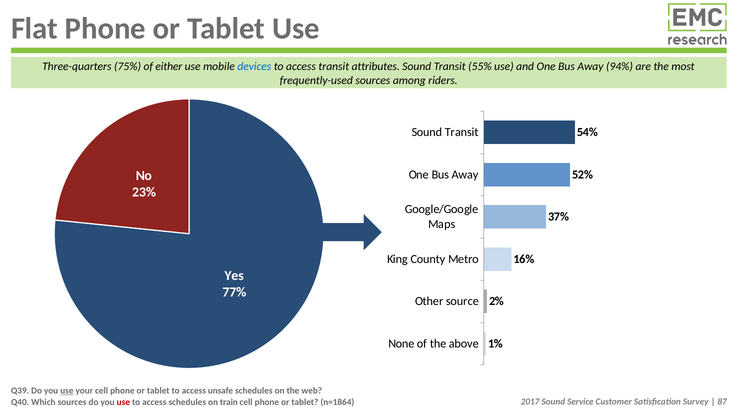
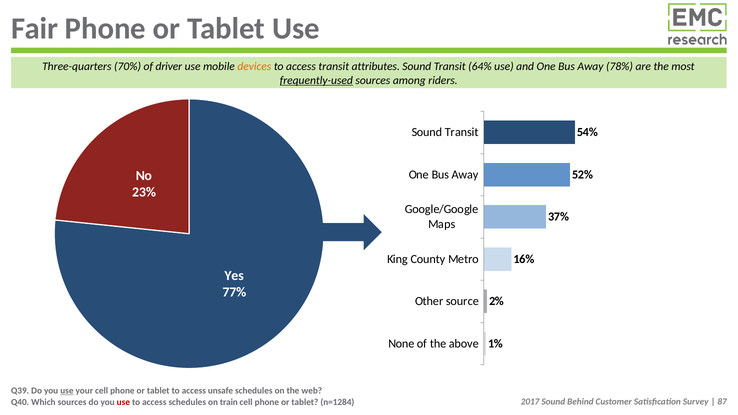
Flat: Flat -> Fair
75%: 75% -> 70%
either: either -> driver
devices colour: blue -> orange
55%: 55% -> 64%
94%: 94% -> 78%
frequently-used underline: none -> present
Service: Service -> Behind
n=1864: n=1864 -> n=1284
